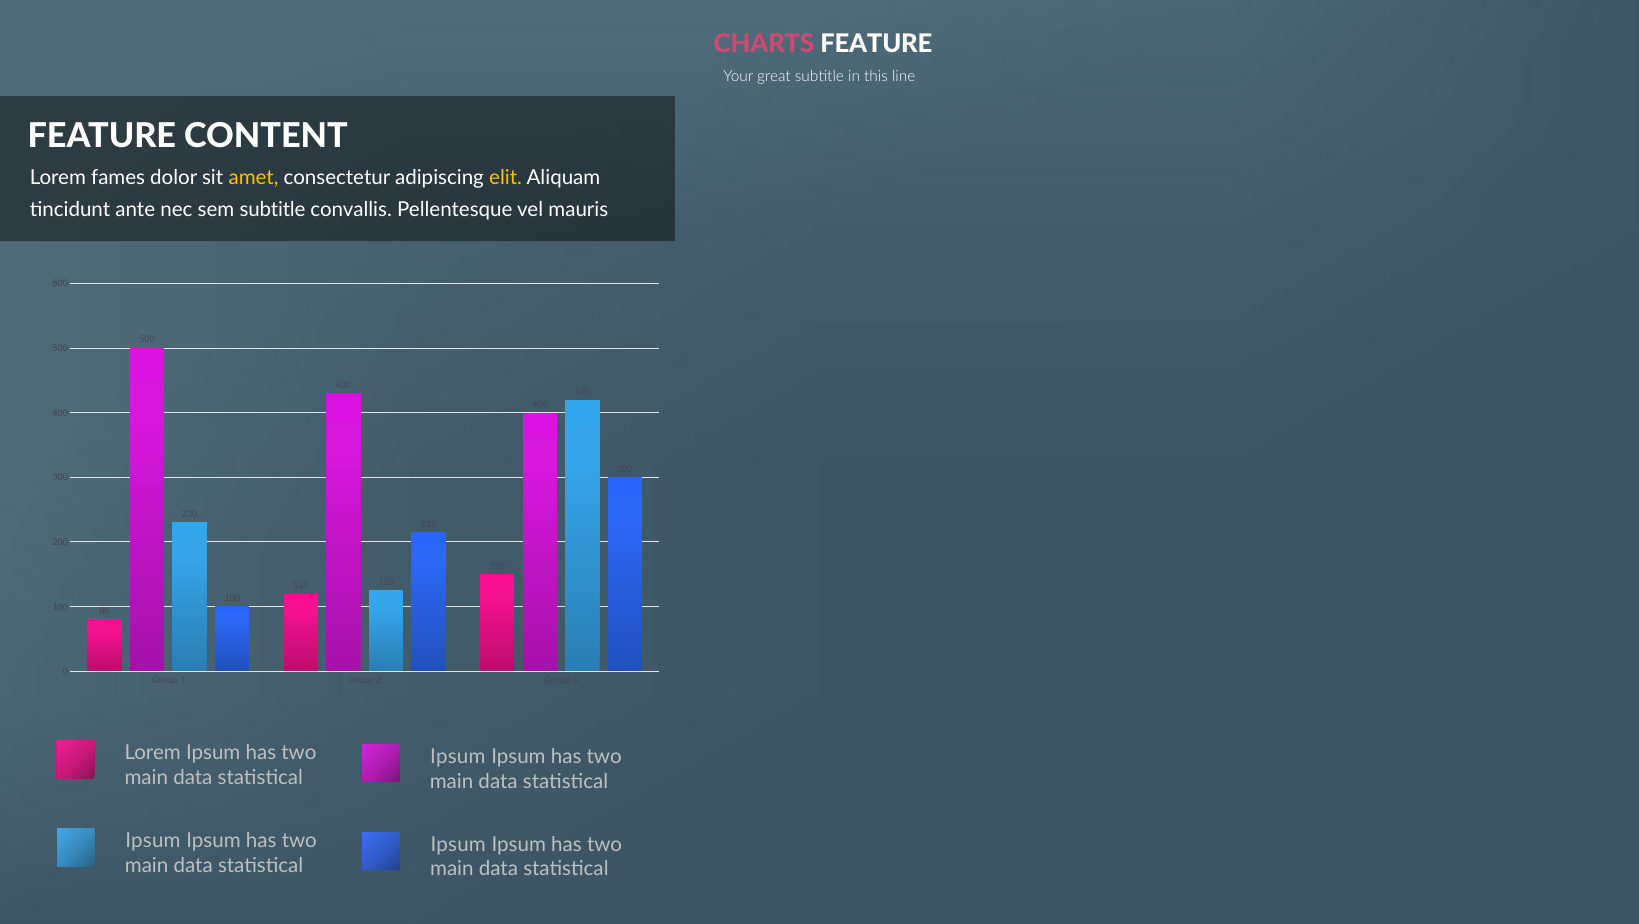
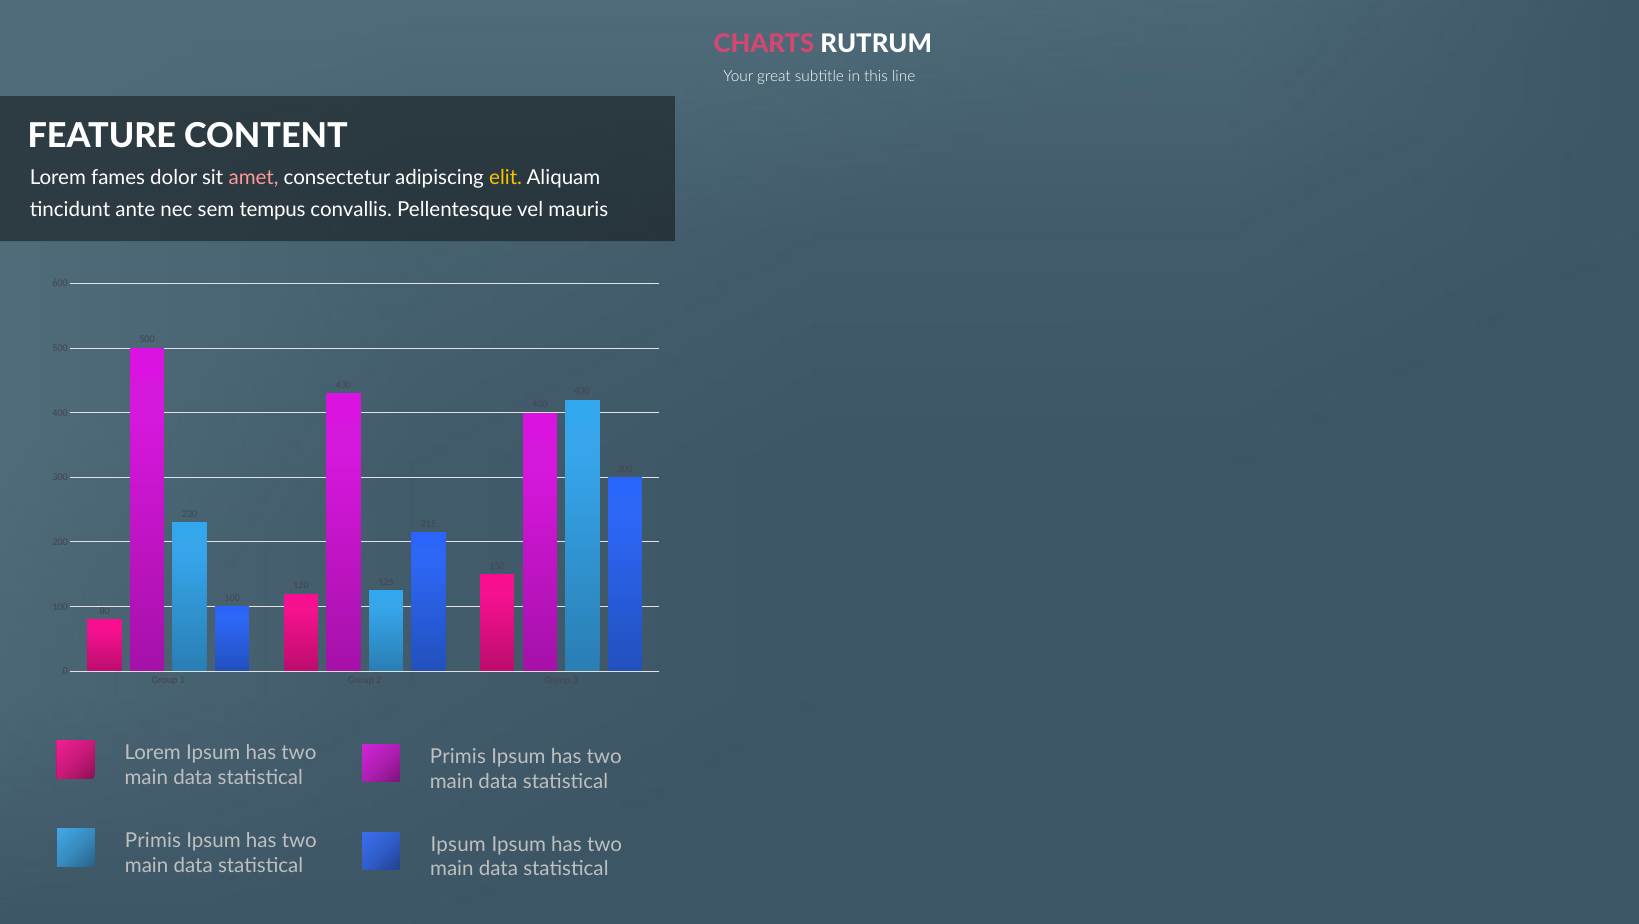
CHARTS FEATURE: FEATURE -> RUTRUM
amet colour: yellow -> pink
sem subtitle: subtitle -> tempus
Ipsum at (458, 757): Ipsum -> Primis
Ipsum at (153, 841): Ipsum -> Primis
